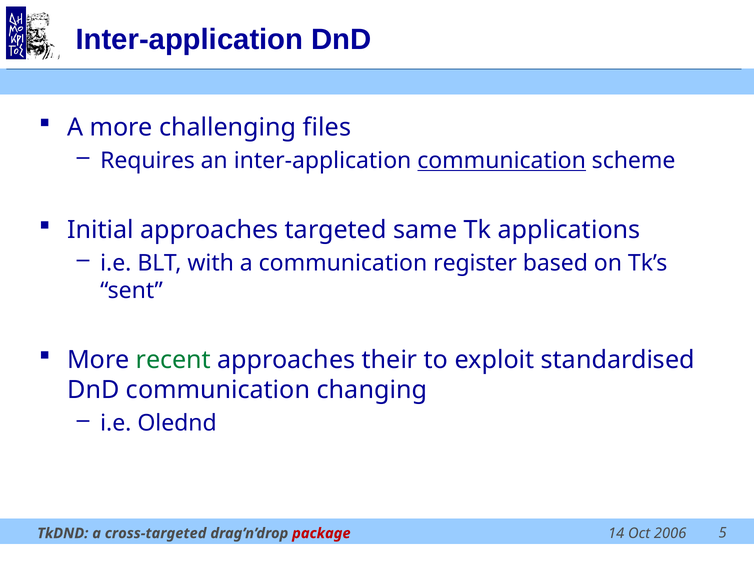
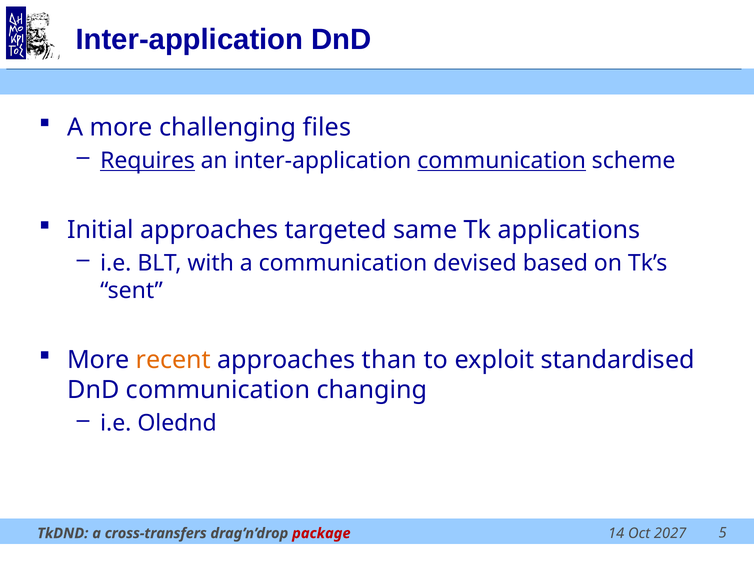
Requires underline: none -> present
register: register -> devised
recent colour: green -> orange
their: their -> than
2006: 2006 -> 2027
cross-targeted: cross-targeted -> cross-transfers
